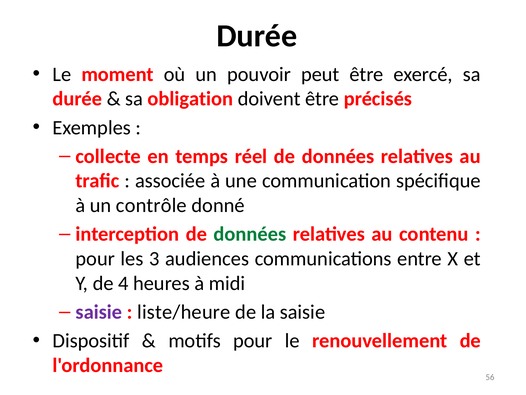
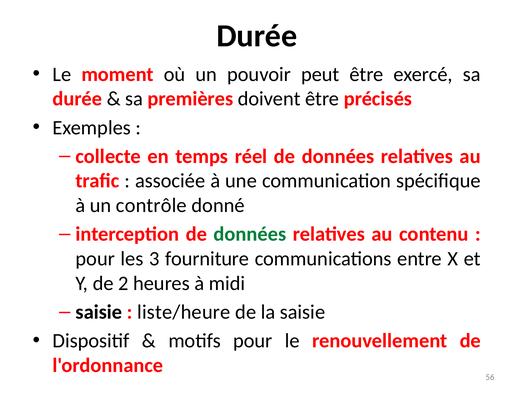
obligation: obligation -> premières
audiences: audiences -> fourniture
4: 4 -> 2
saisie at (99, 312) colour: purple -> black
